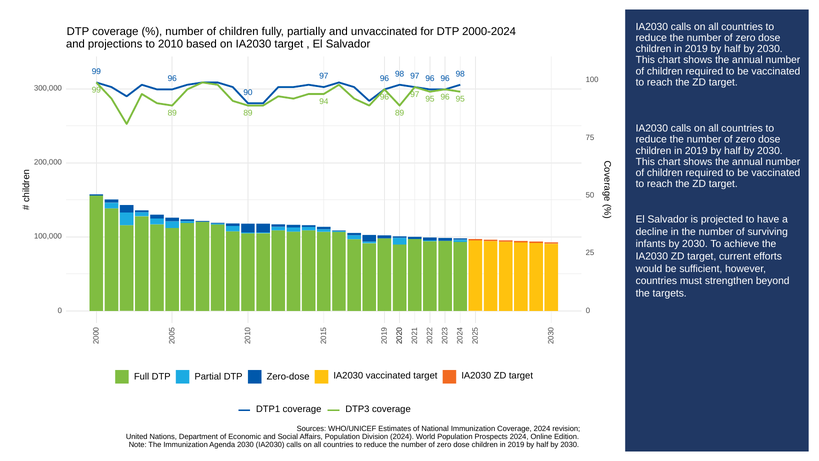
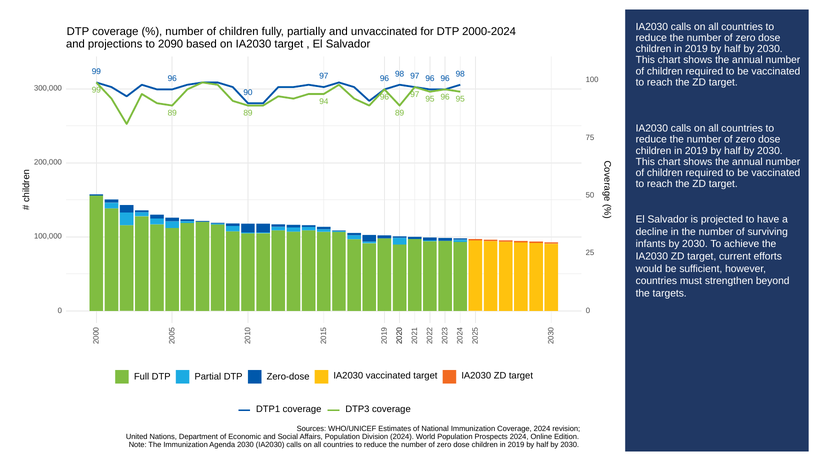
2010: 2010 -> 2090
